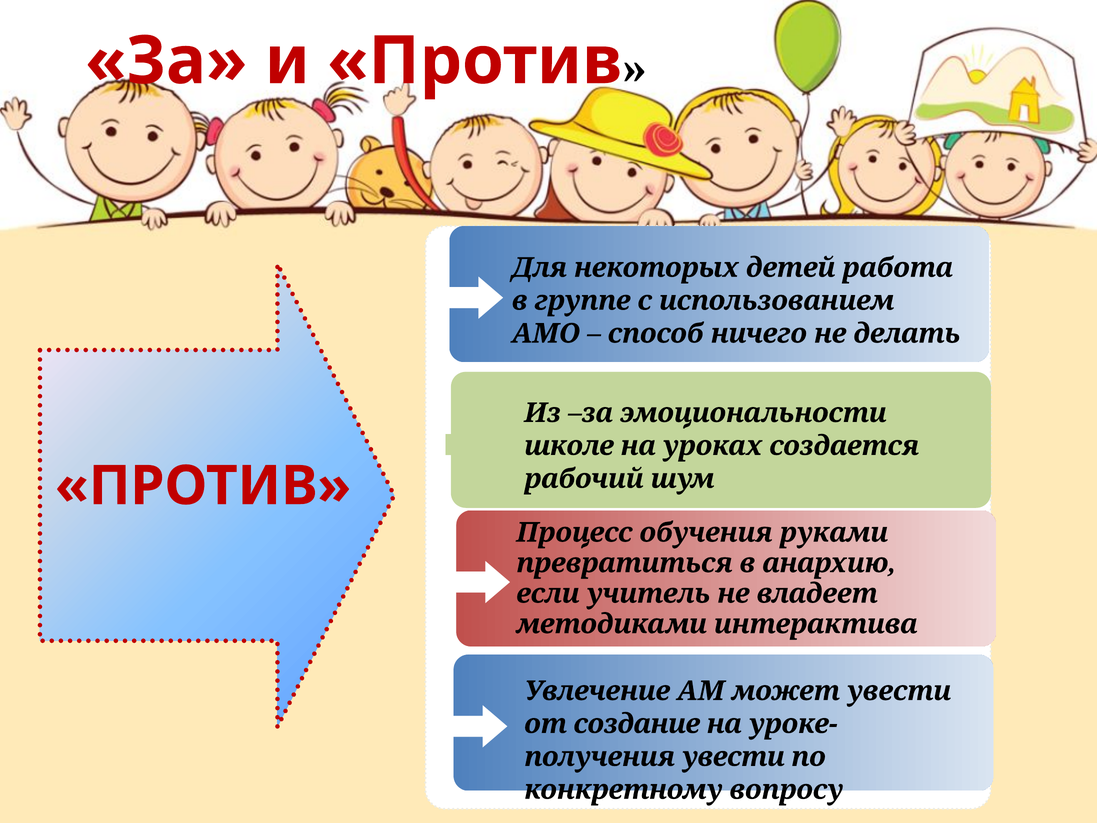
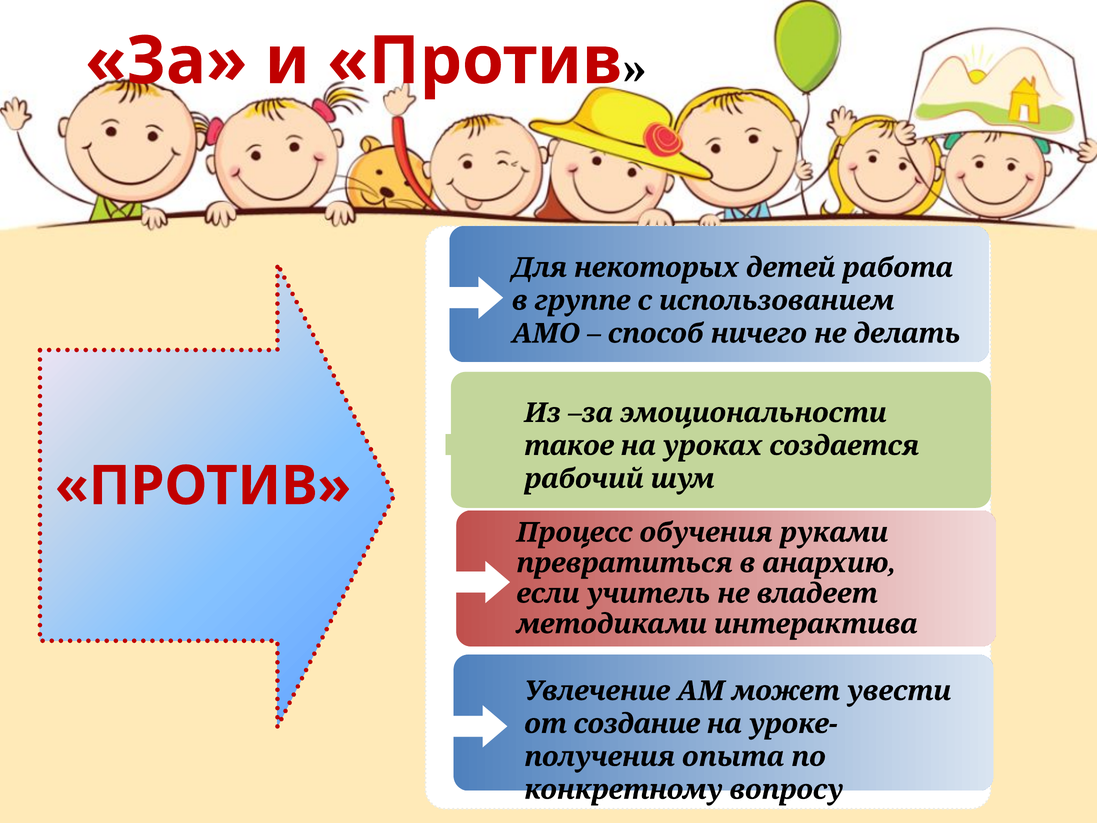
школе: школе -> такое
получения увести: увести -> опыта
